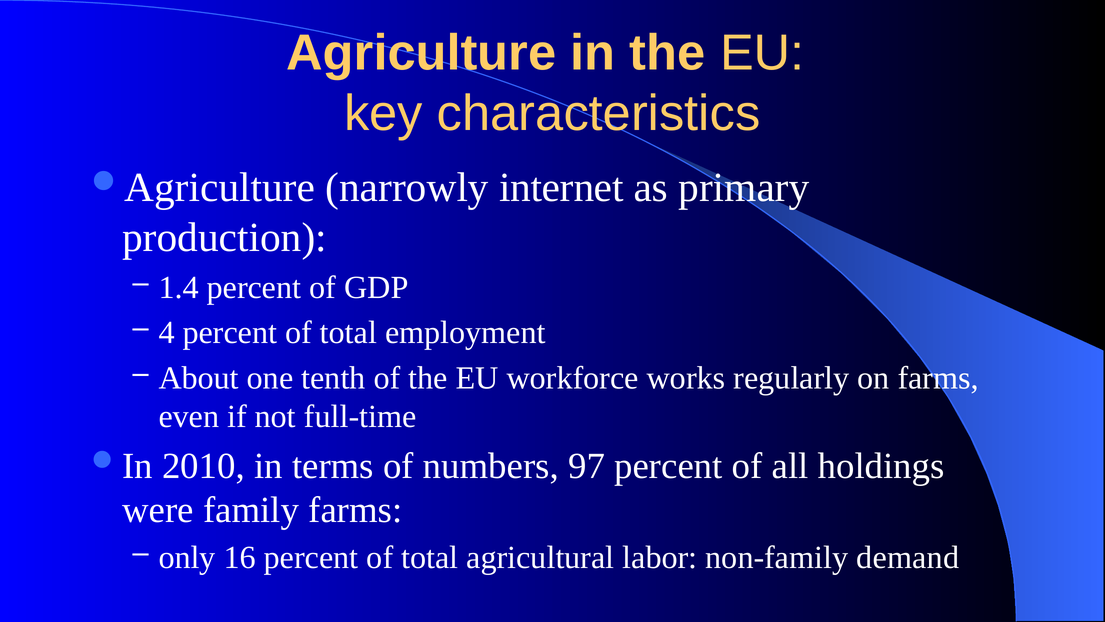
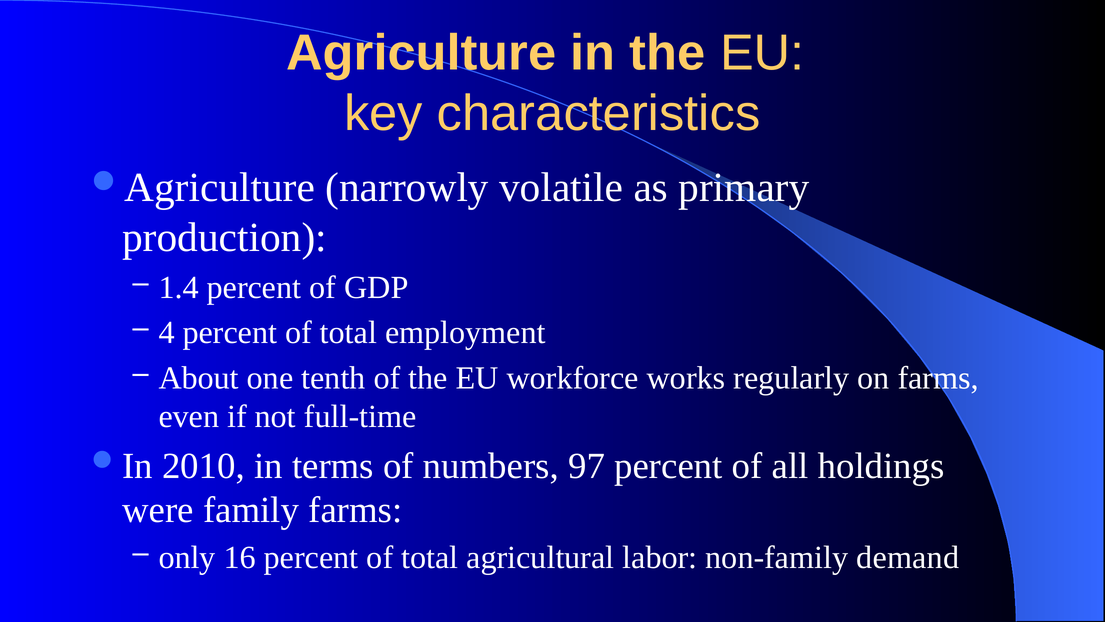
internet: internet -> volatile
